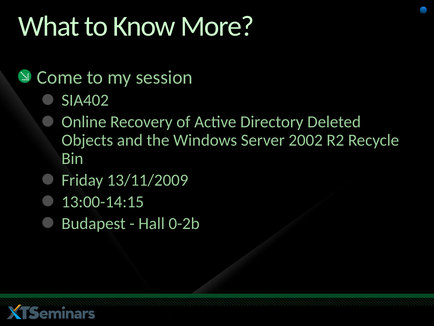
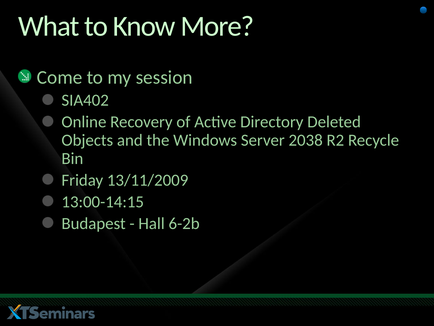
2002: 2002 -> 2038
0-2b: 0-2b -> 6-2b
